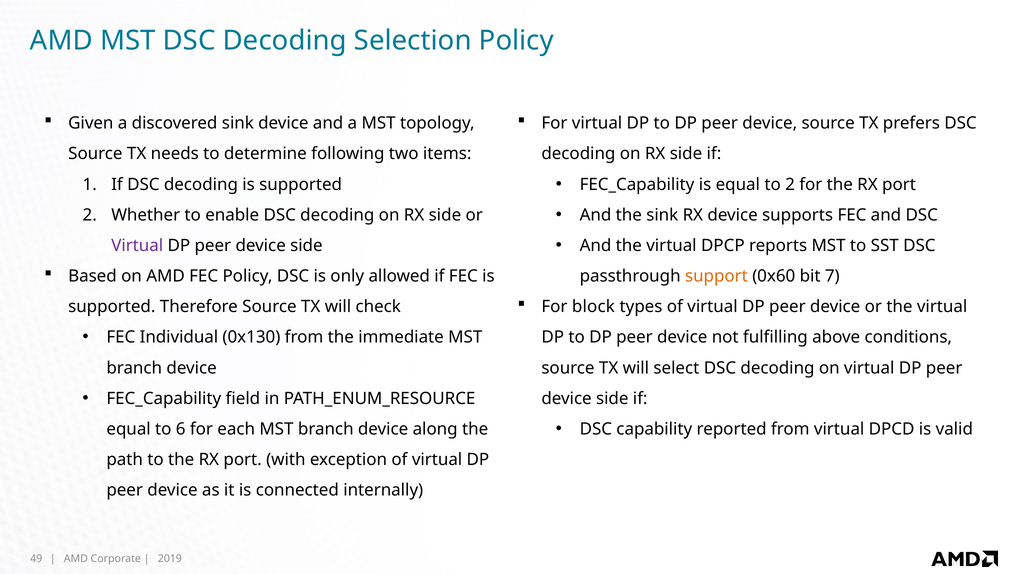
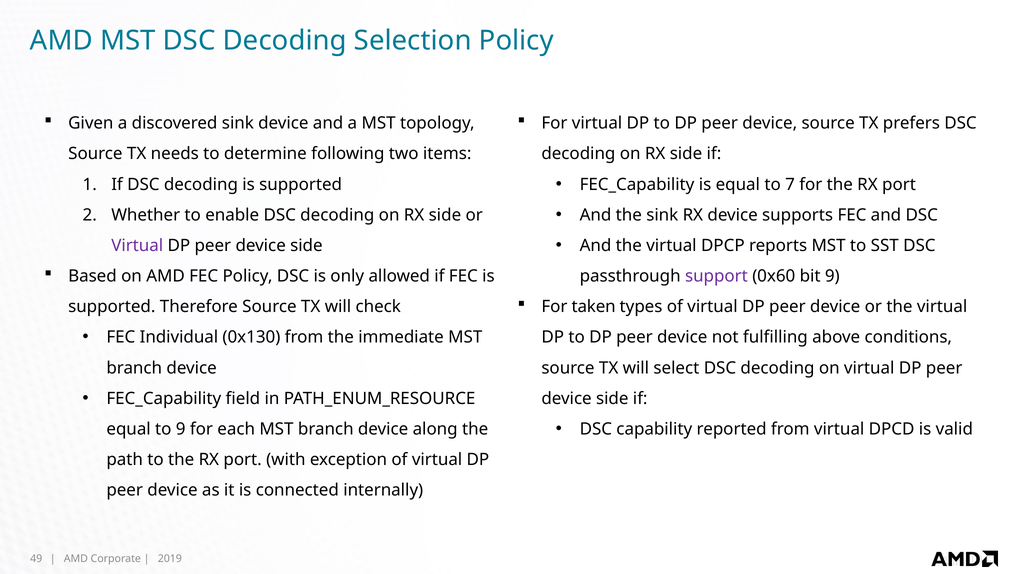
to 2: 2 -> 7
support colour: orange -> purple
bit 7: 7 -> 9
block: block -> taken
to 6: 6 -> 9
